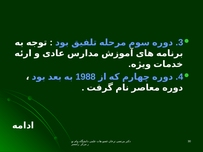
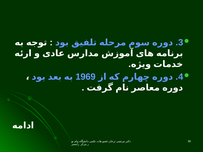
1988: 1988 -> 1969
